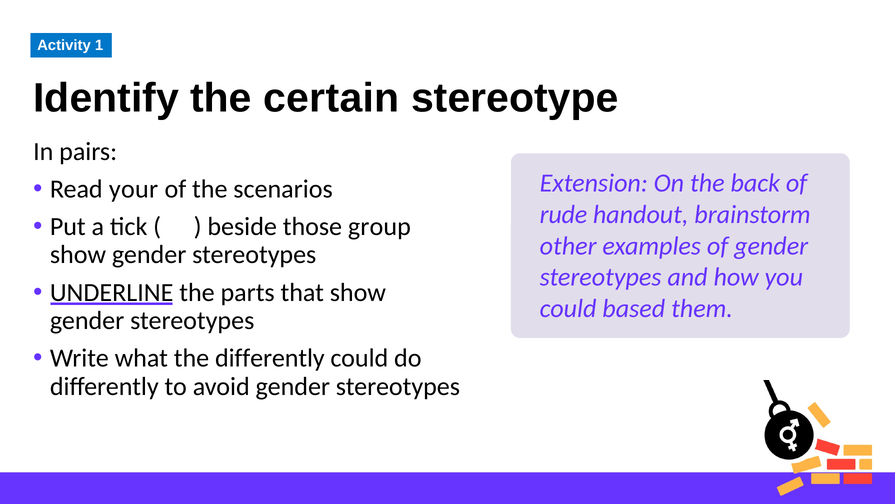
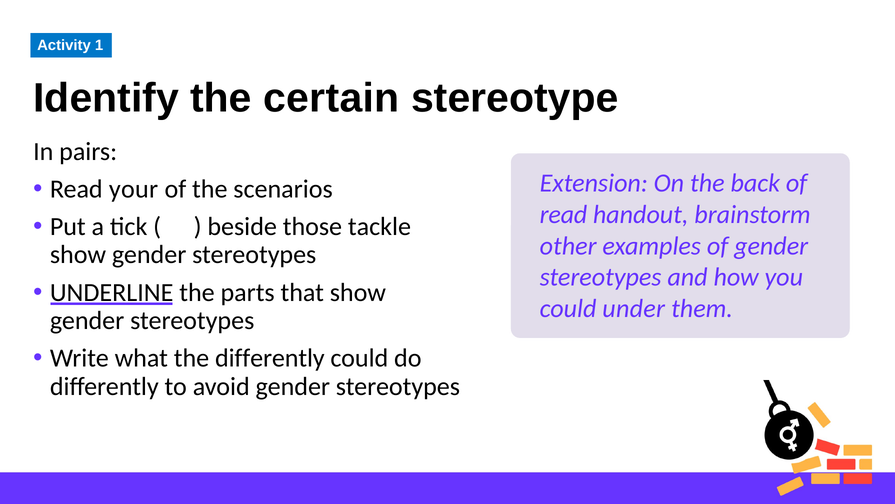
rude at (564, 214): rude -> read
group: group -> tackle
based: based -> under
